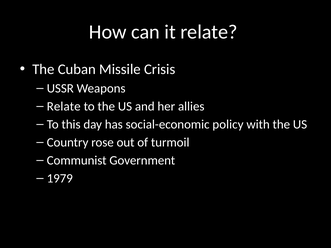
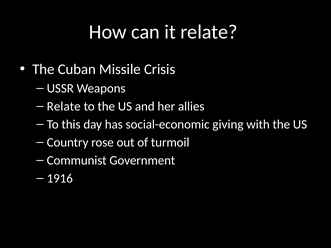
policy: policy -> giving
1979: 1979 -> 1916
